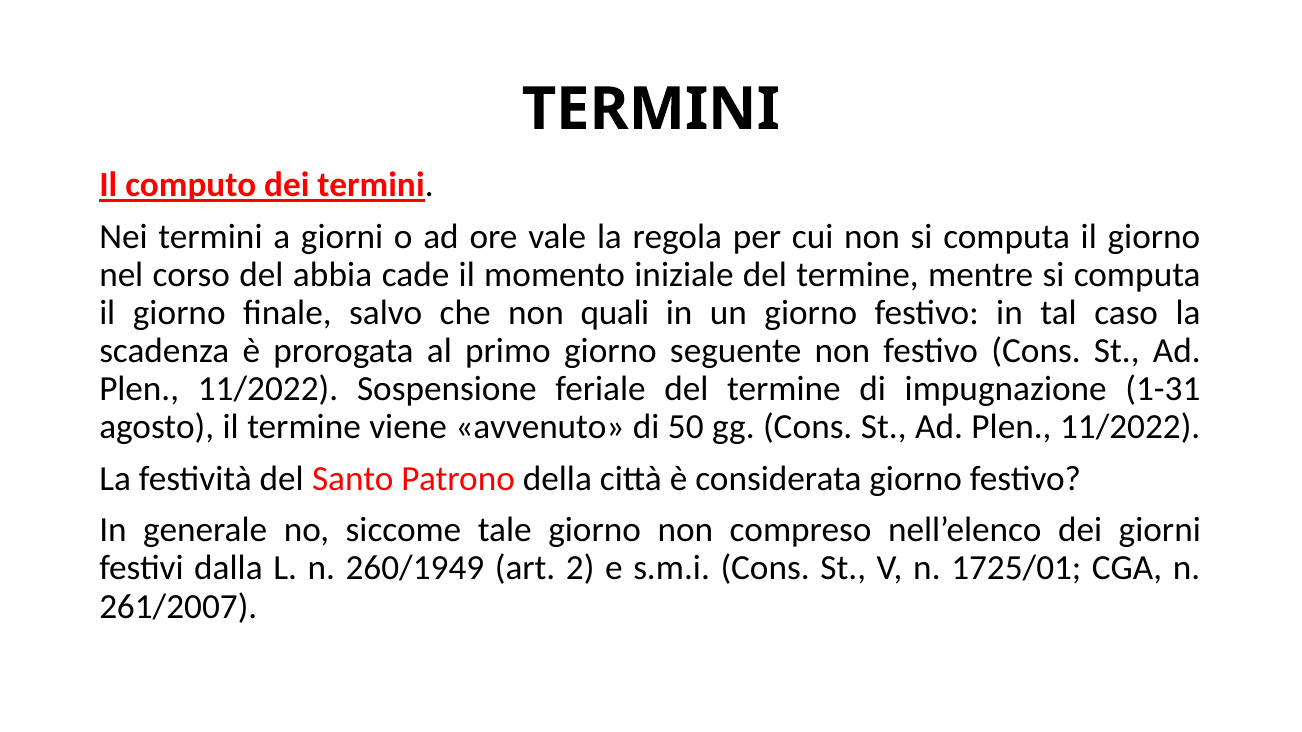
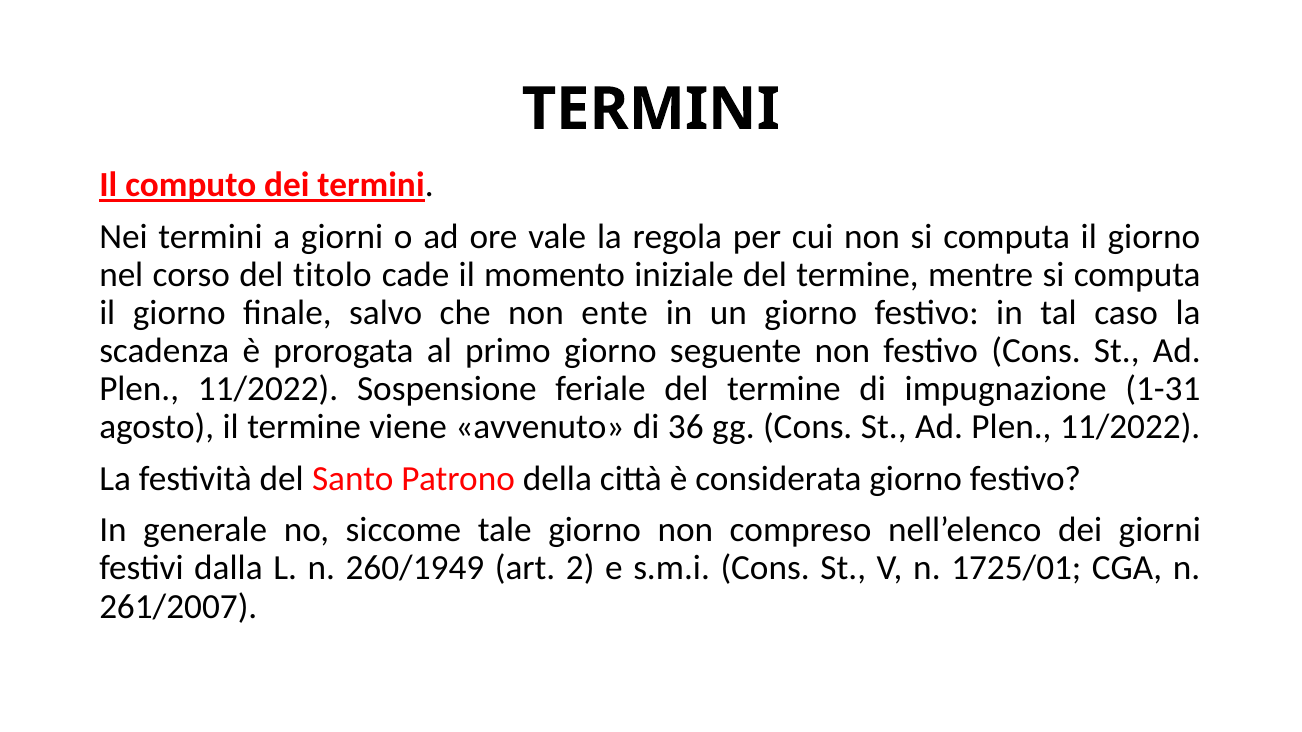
abbia: abbia -> titolo
quali: quali -> ente
50: 50 -> 36
